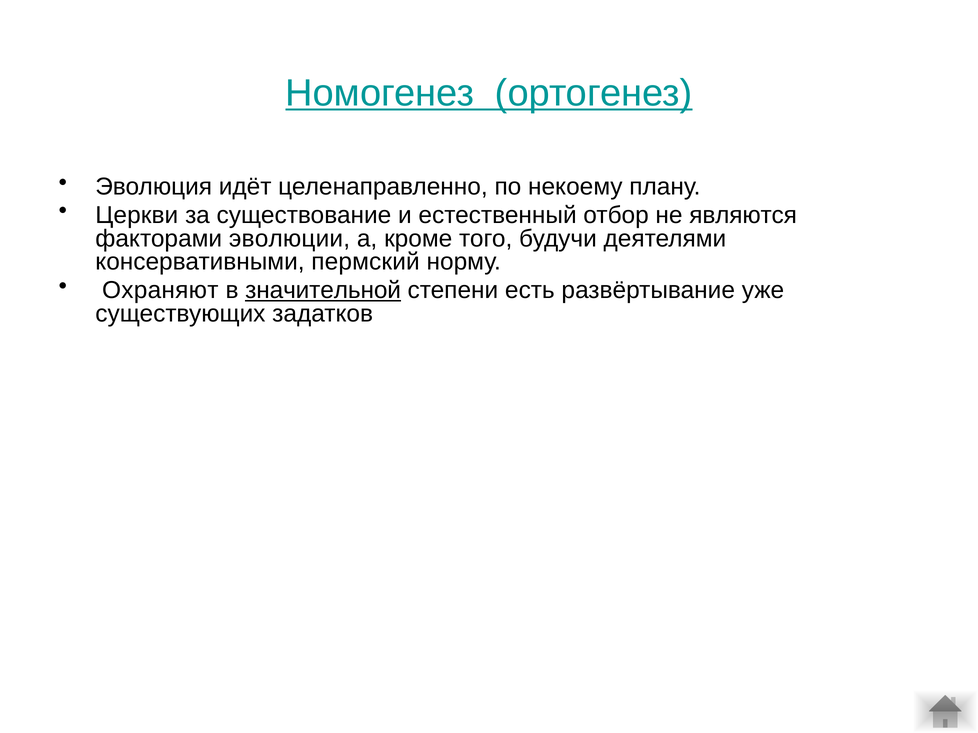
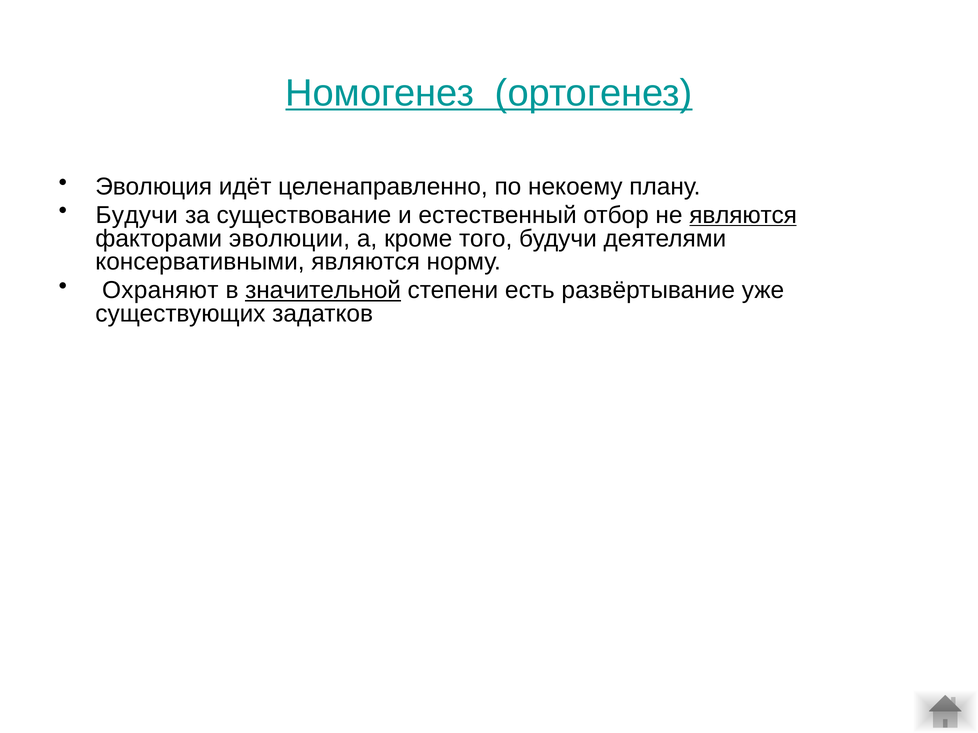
Церкви at (137, 215): Церкви -> Будучи
являются at (743, 215) underline: none -> present
консервативными пермский: пермский -> являются
